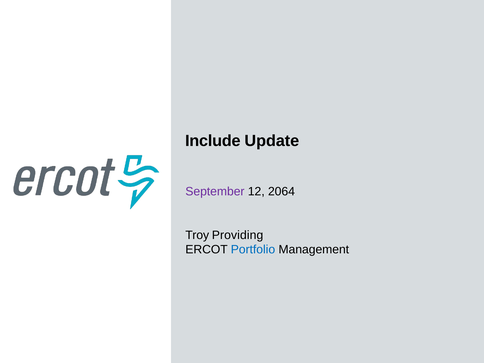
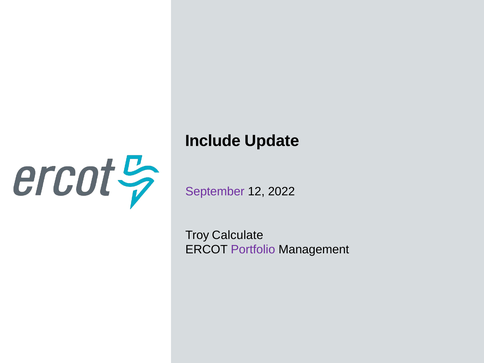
2064: 2064 -> 2022
Providing: Providing -> Calculate
Portfolio colour: blue -> purple
